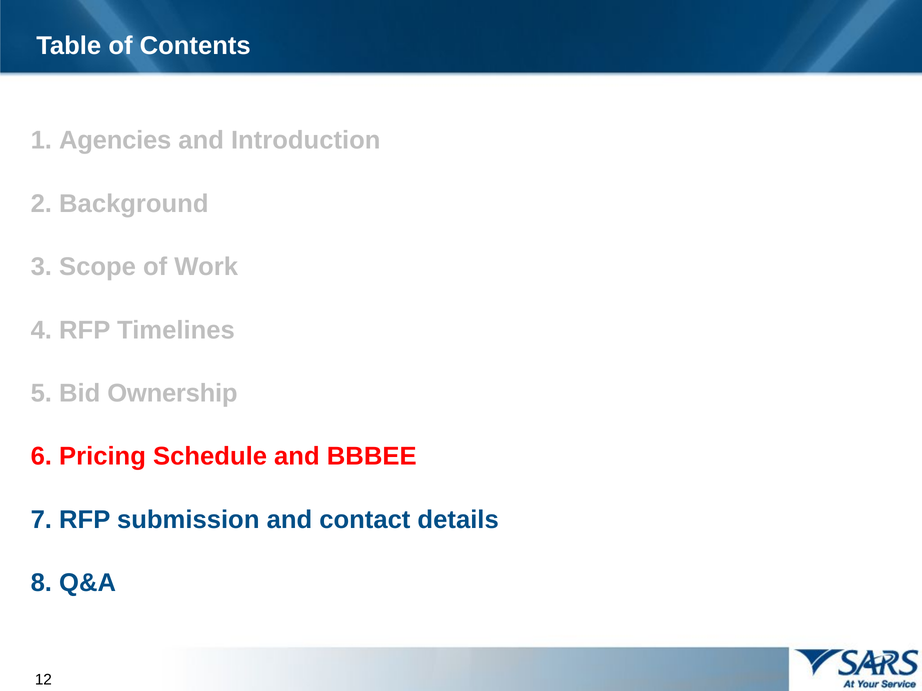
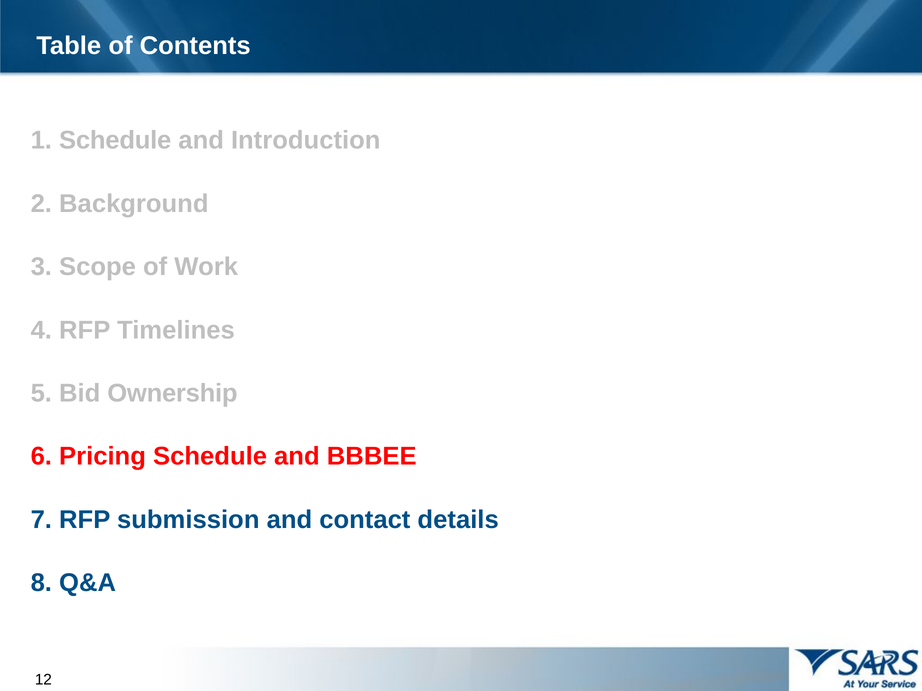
1 Agencies: Agencies -> Schedule
